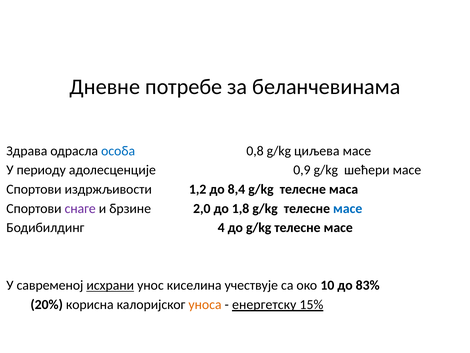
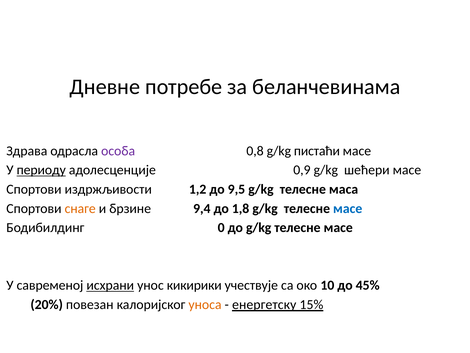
особа colour: blue -> purple
циљева: циљева -> пистаћи
периоду underline: none -> present
8,4: 8,4 -> 9,5
снаге colour: purple -> orange
2,0: 2,0 -> 9,4
4: 4 -> 0
киселина: киселина -> кикирики
83%: 83% -> 45%
корисна: корисна -> повезан
